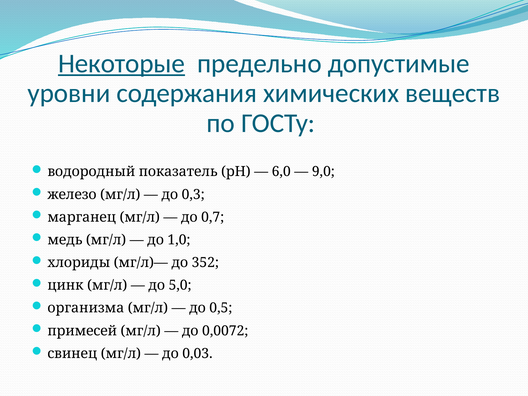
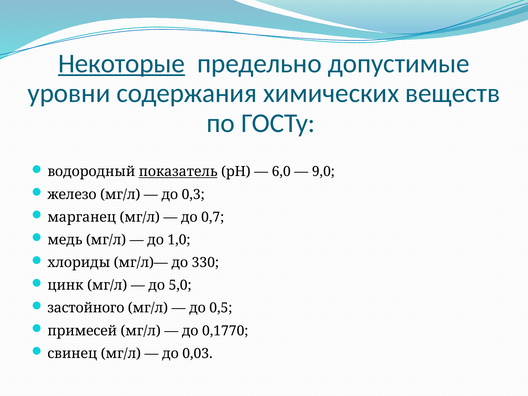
показатель underline: none -> present
352: 352 -> 330
организма: организма -> застойного
0,0072: 0,0072 -> 0,1770
